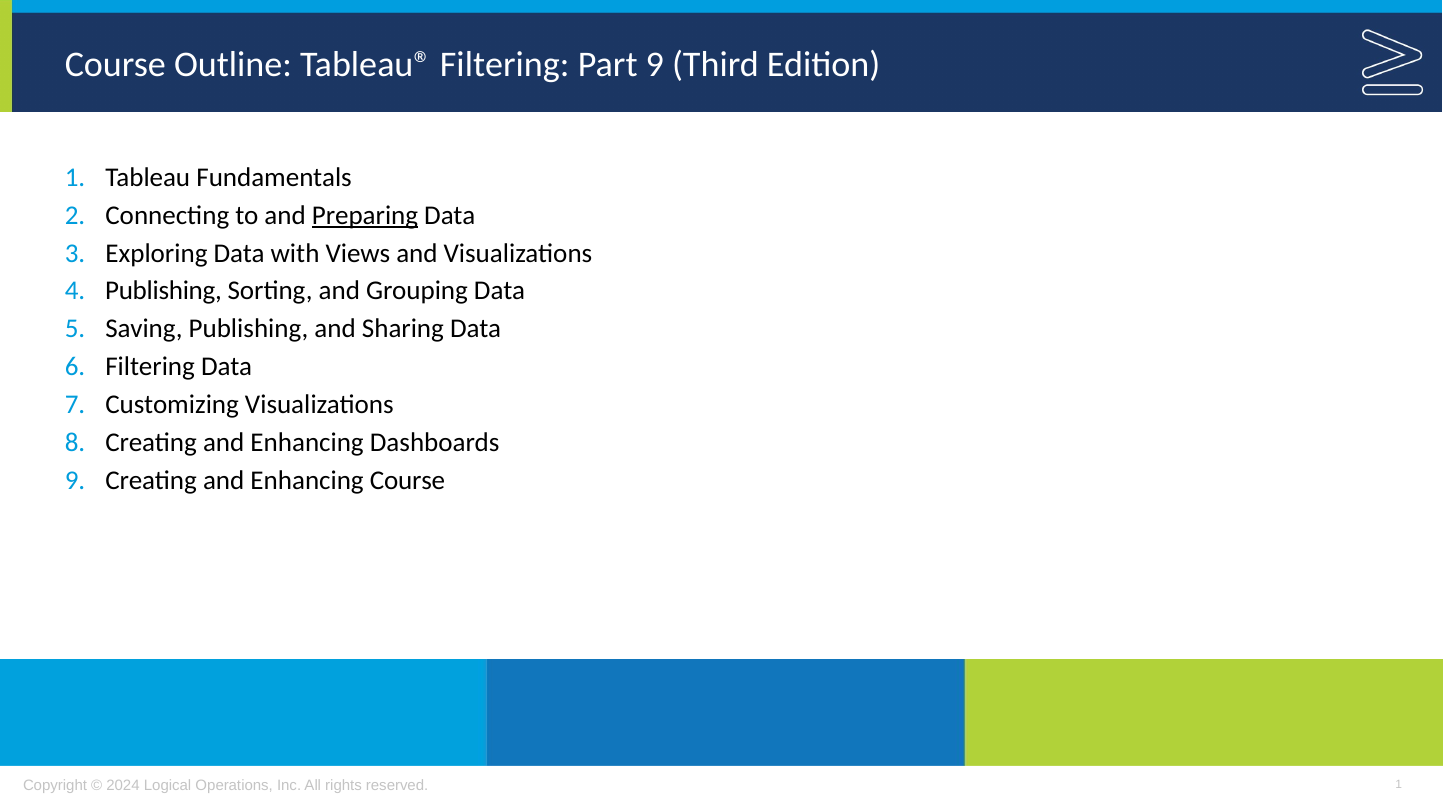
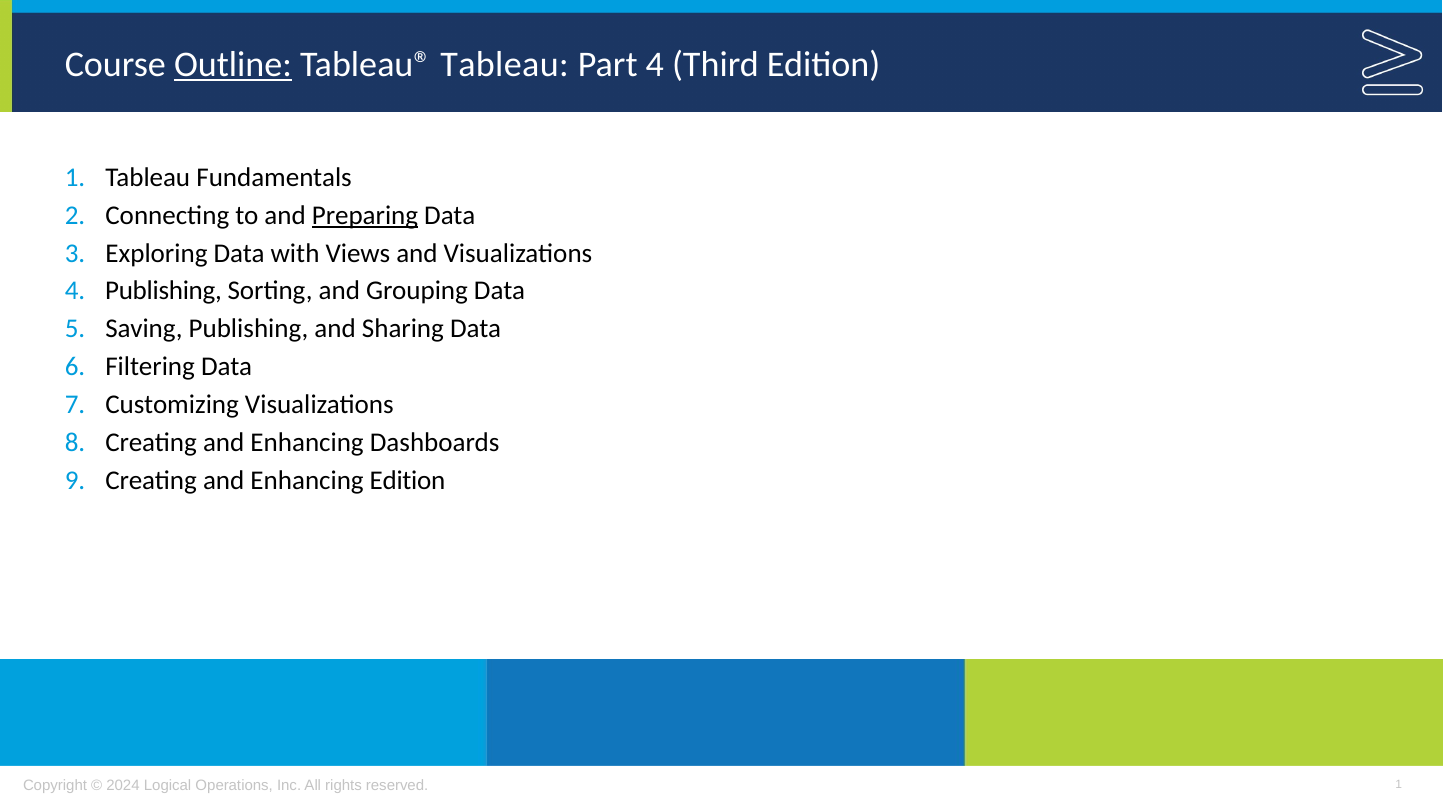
Outline underline: none -> present
Tableau® Filtering: Filtering -> Tableau
Part 9: 9 -> 4
Enhancing Course: Course -> Edition
